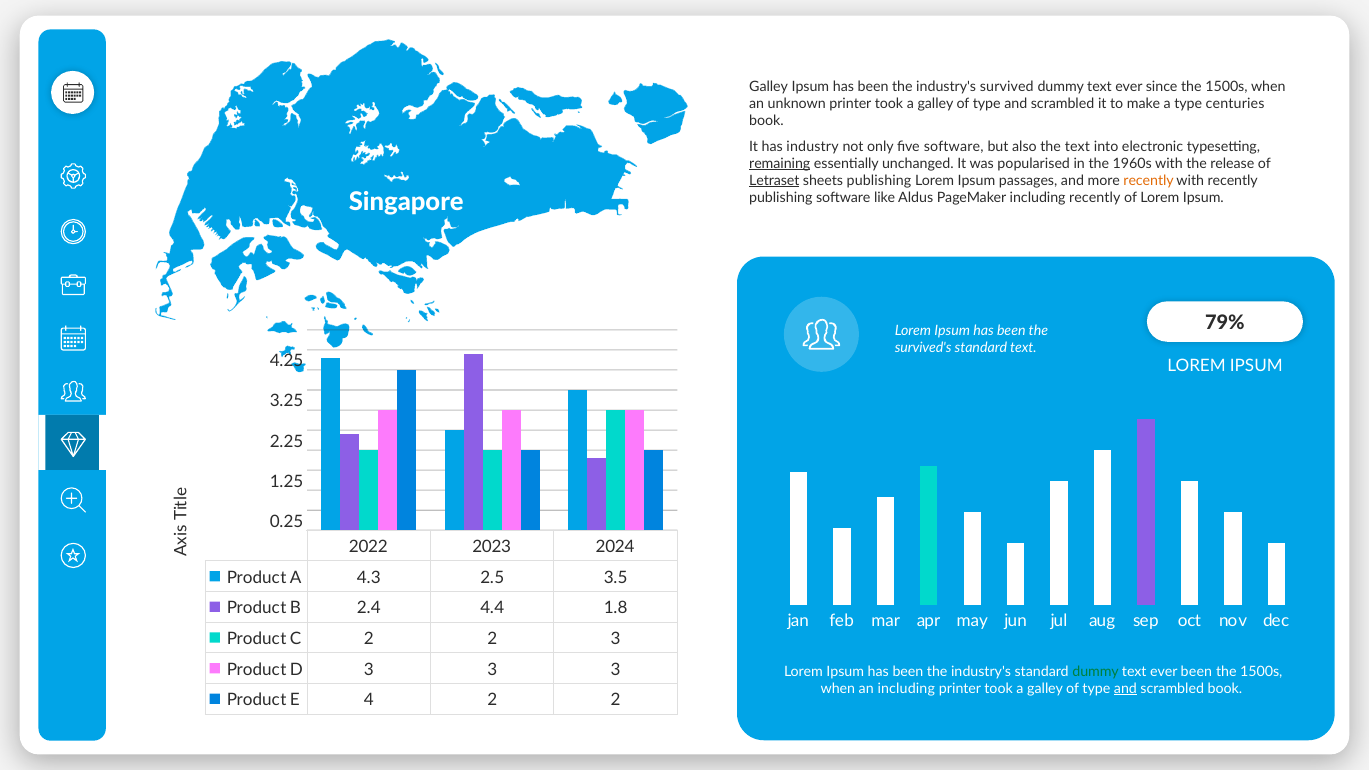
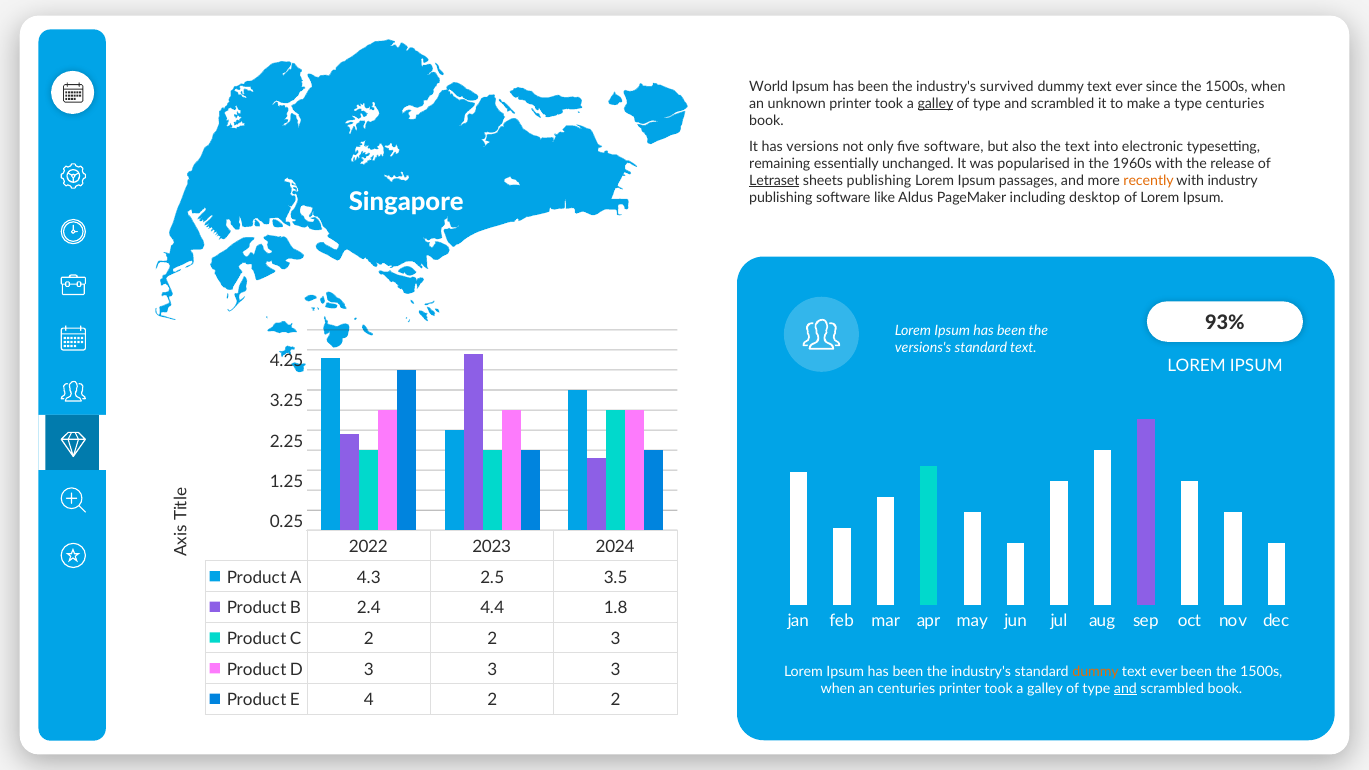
Galley at (769, 86): Galley -> World
galley at (935, 104) underline: none -> present
industry: industry -> versions
remaining underline: present -> none
with recently: recently -> industry
including recently: recently -> desktop
79%: 79% -> 93%
survived's: survived's -> versions's
dummy at (1096, 672) colour: green -> orange
an including: including -> centuries
